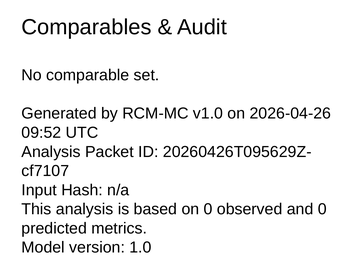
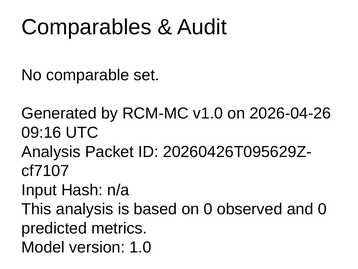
09:52: 09:52 -> 09:16
